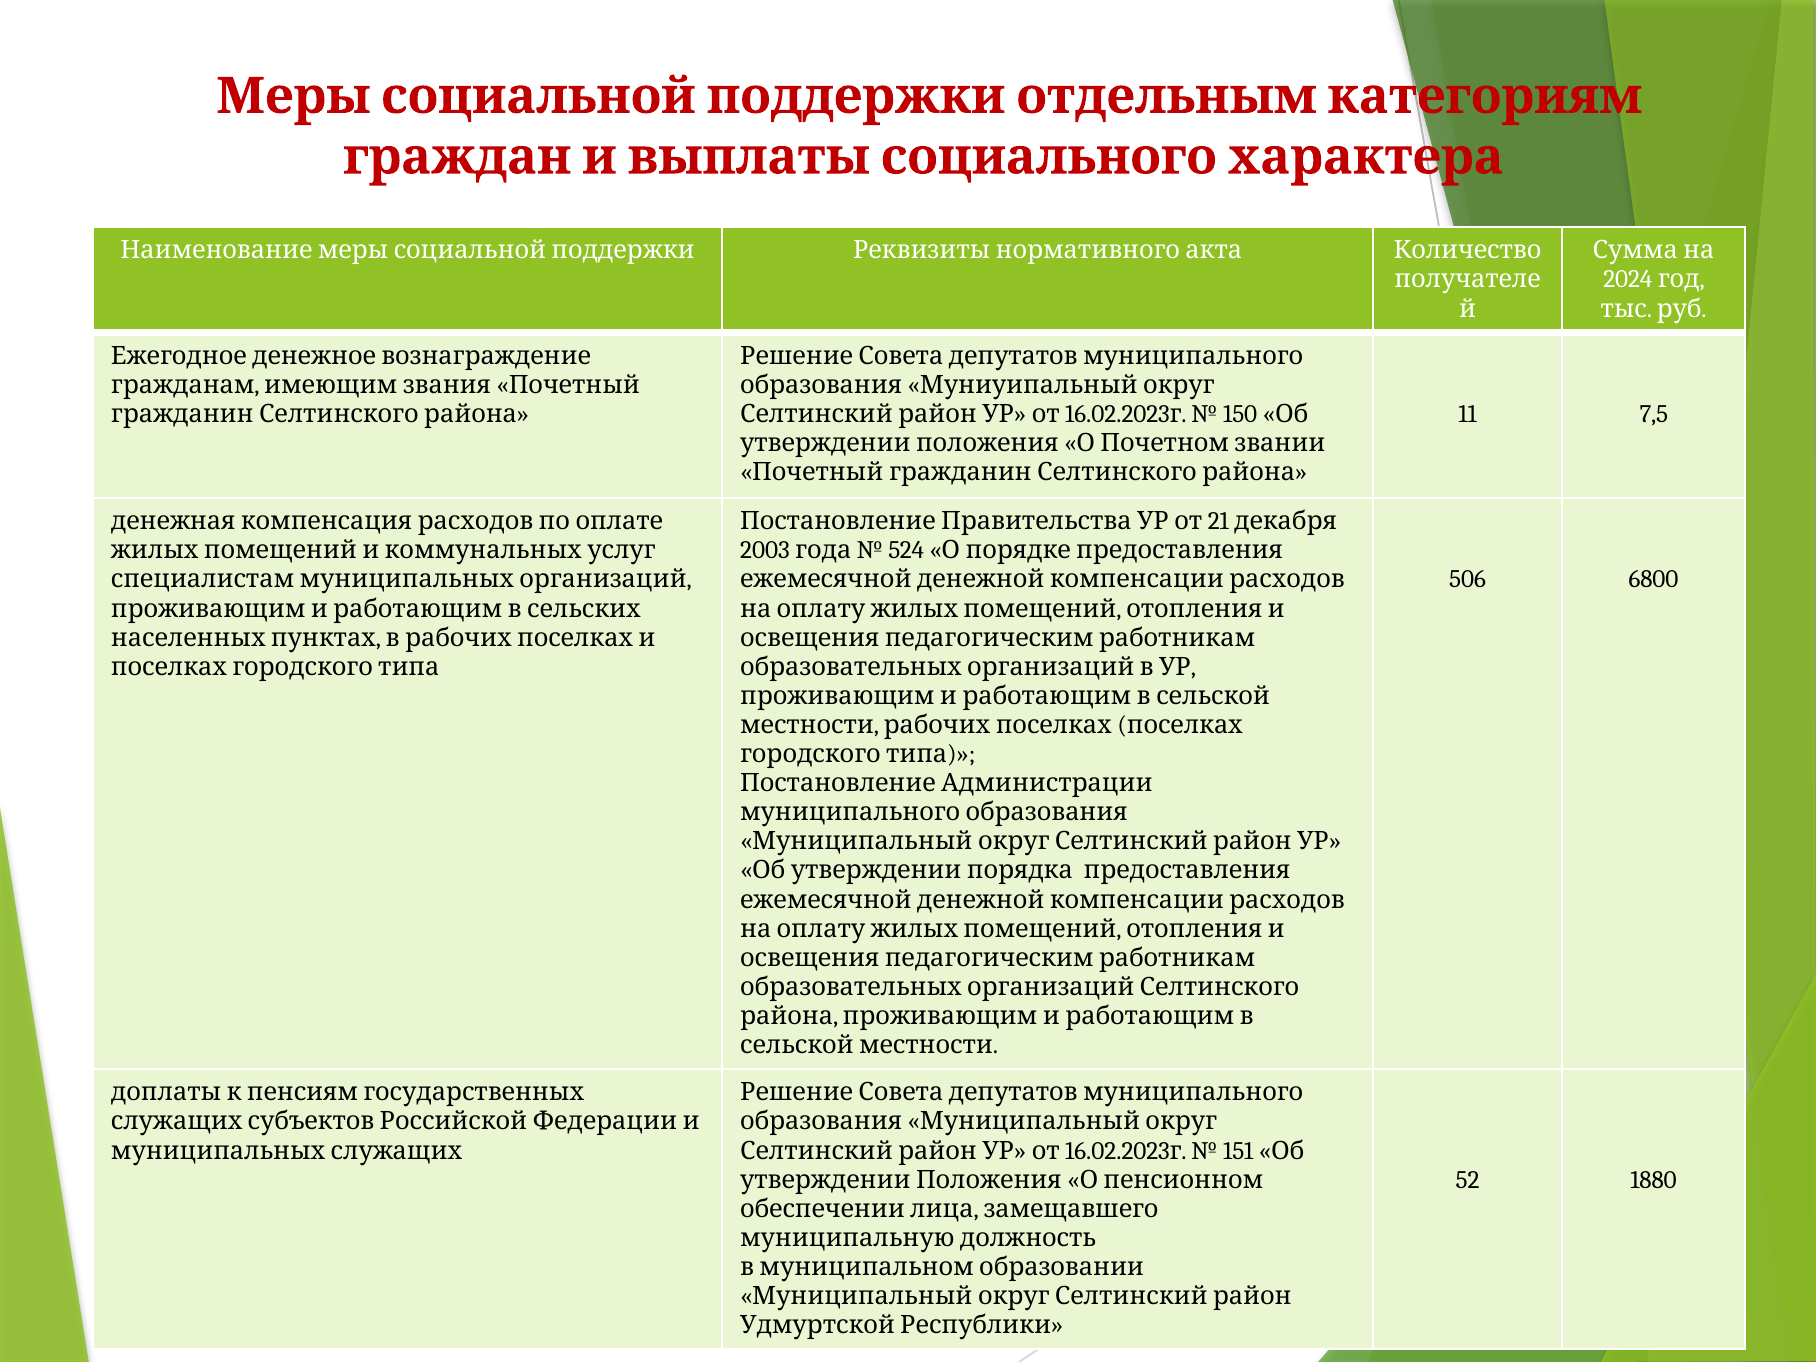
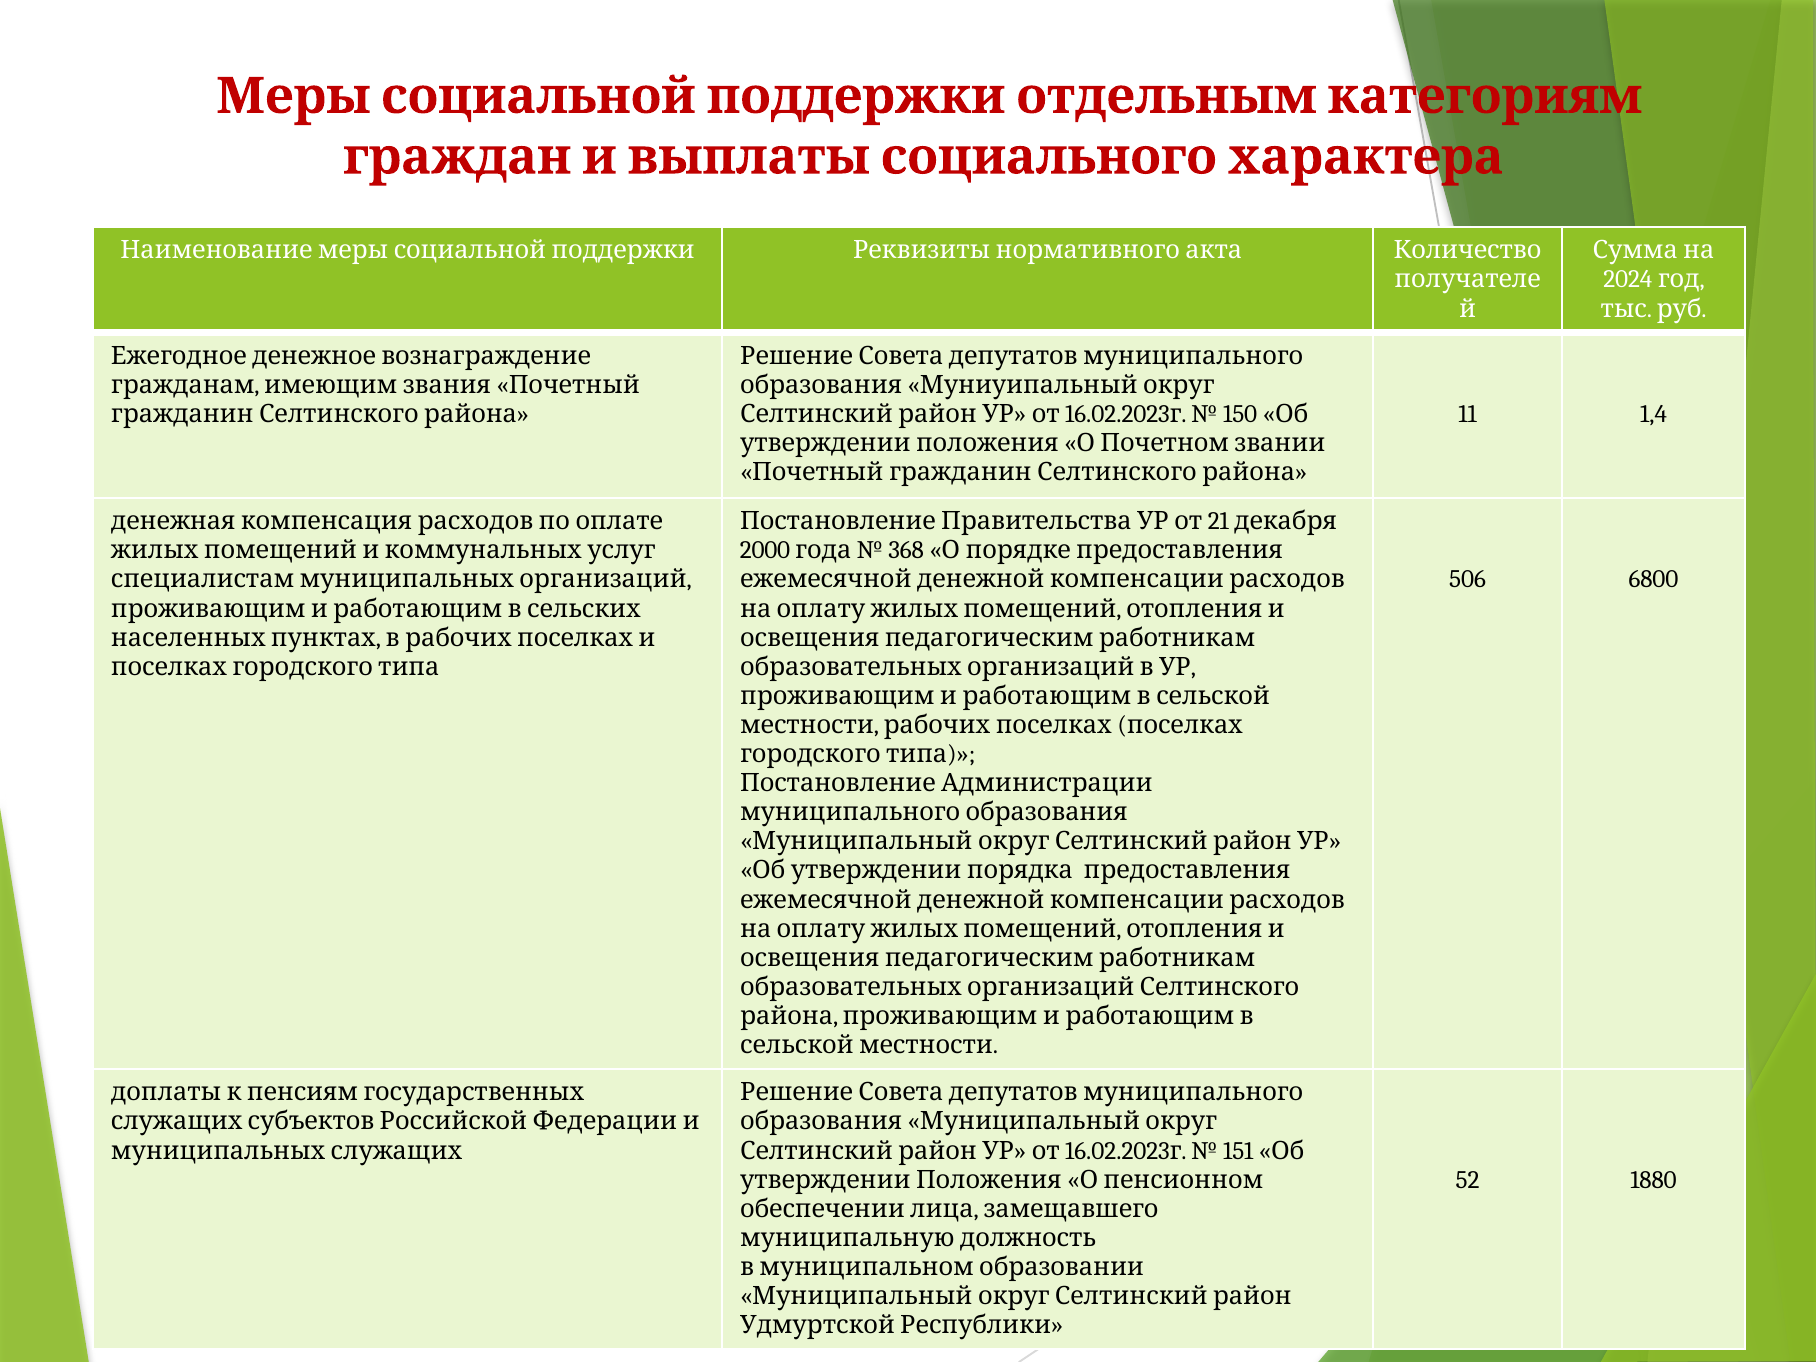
7,5: 7,5 -> 1,4
2003: 2003 -> 2000
524: 524 -> 368
